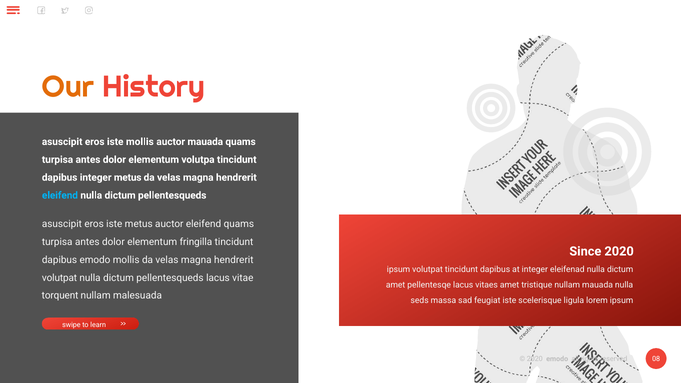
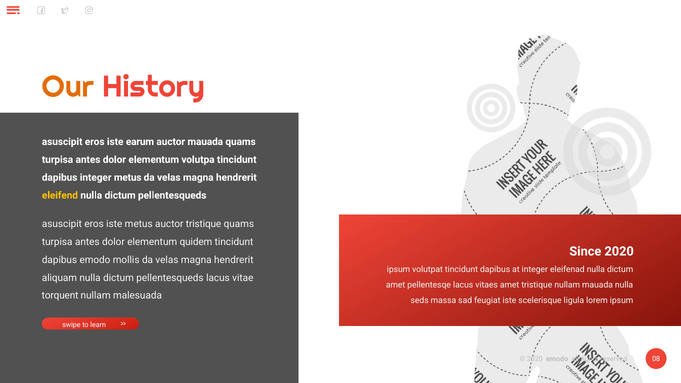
iste mollis: mollis -> earum
eleifend at (60, 195) colour: light blue -> yellow
auctor eleifend: eleifend -> tristique
fringilla: fringilla -> quidem
volutpat at (59, 278): volutpat -> aliquam
